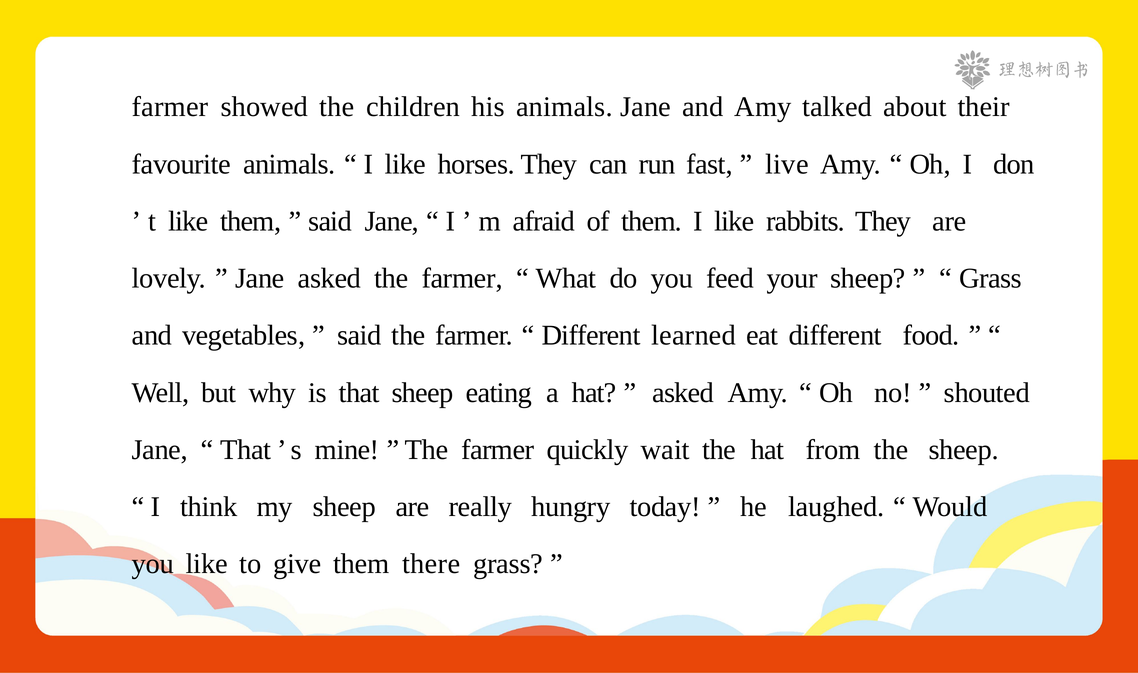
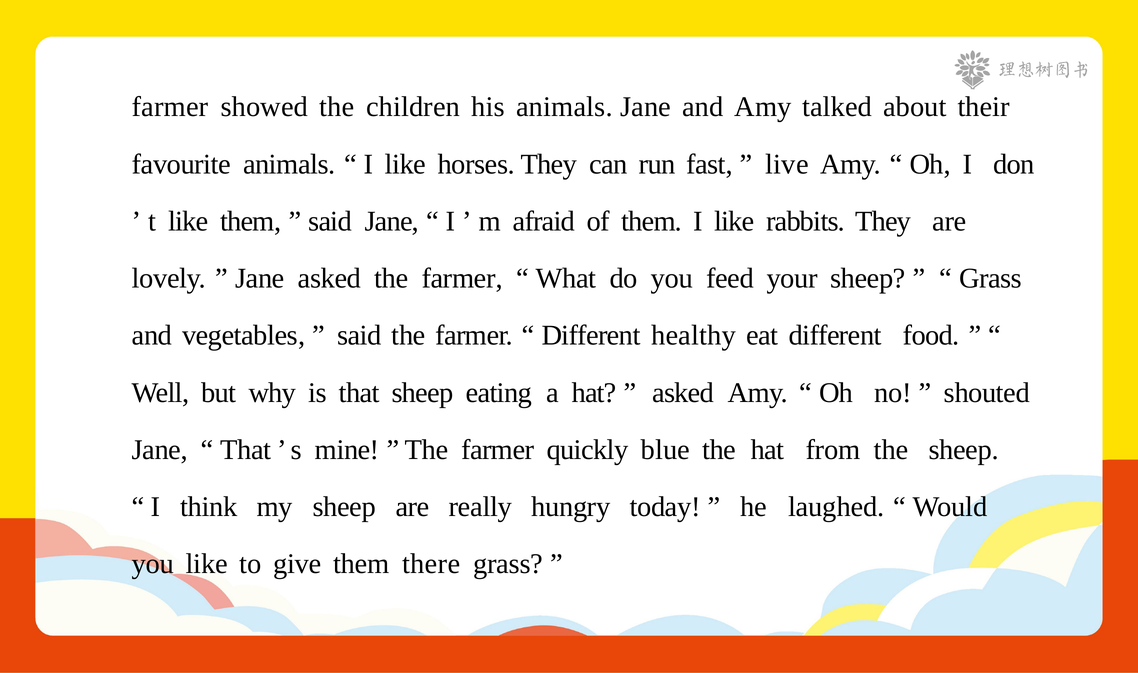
learned: learned -> healthy
wait: wait -> blue
